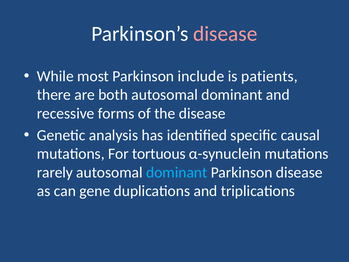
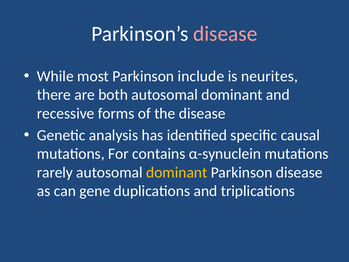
patients: patients -> neurites
tortuous: tortuous -> contains
dominant at (177, 172) colour: light blue -> yellow
